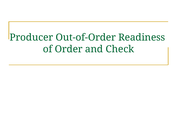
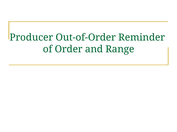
Readiness: Readiness -> Reminder
Check: Check -> Range
